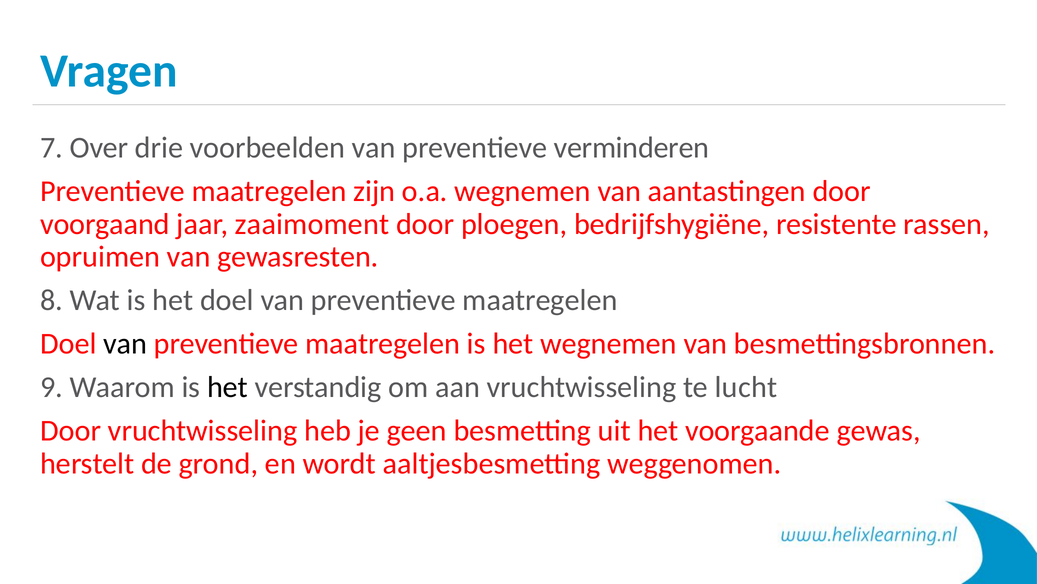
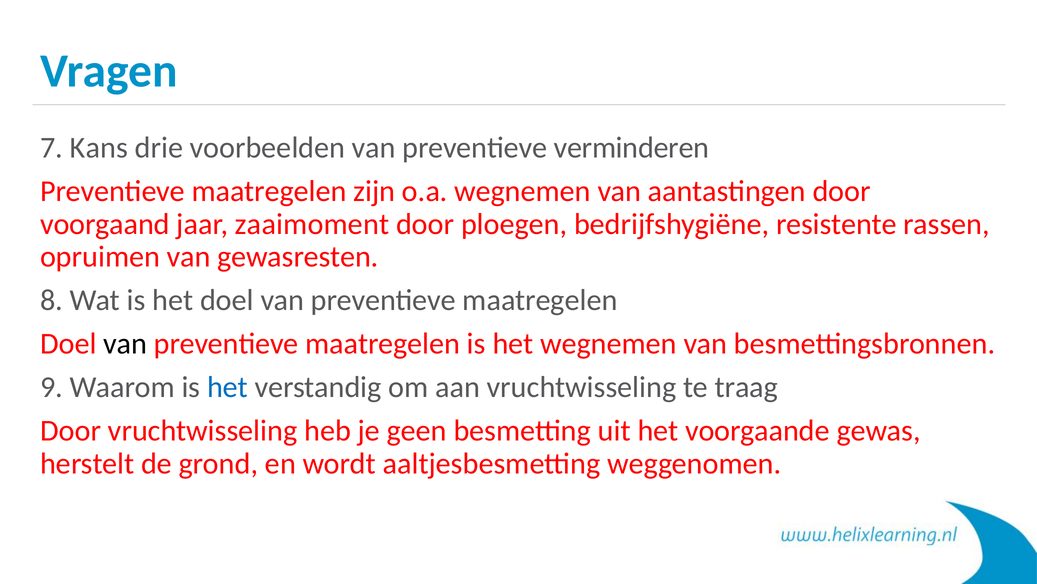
Over: Over -> Kans
het at (227, 387) colour: black -> blue
lucht: lucht -> traag
